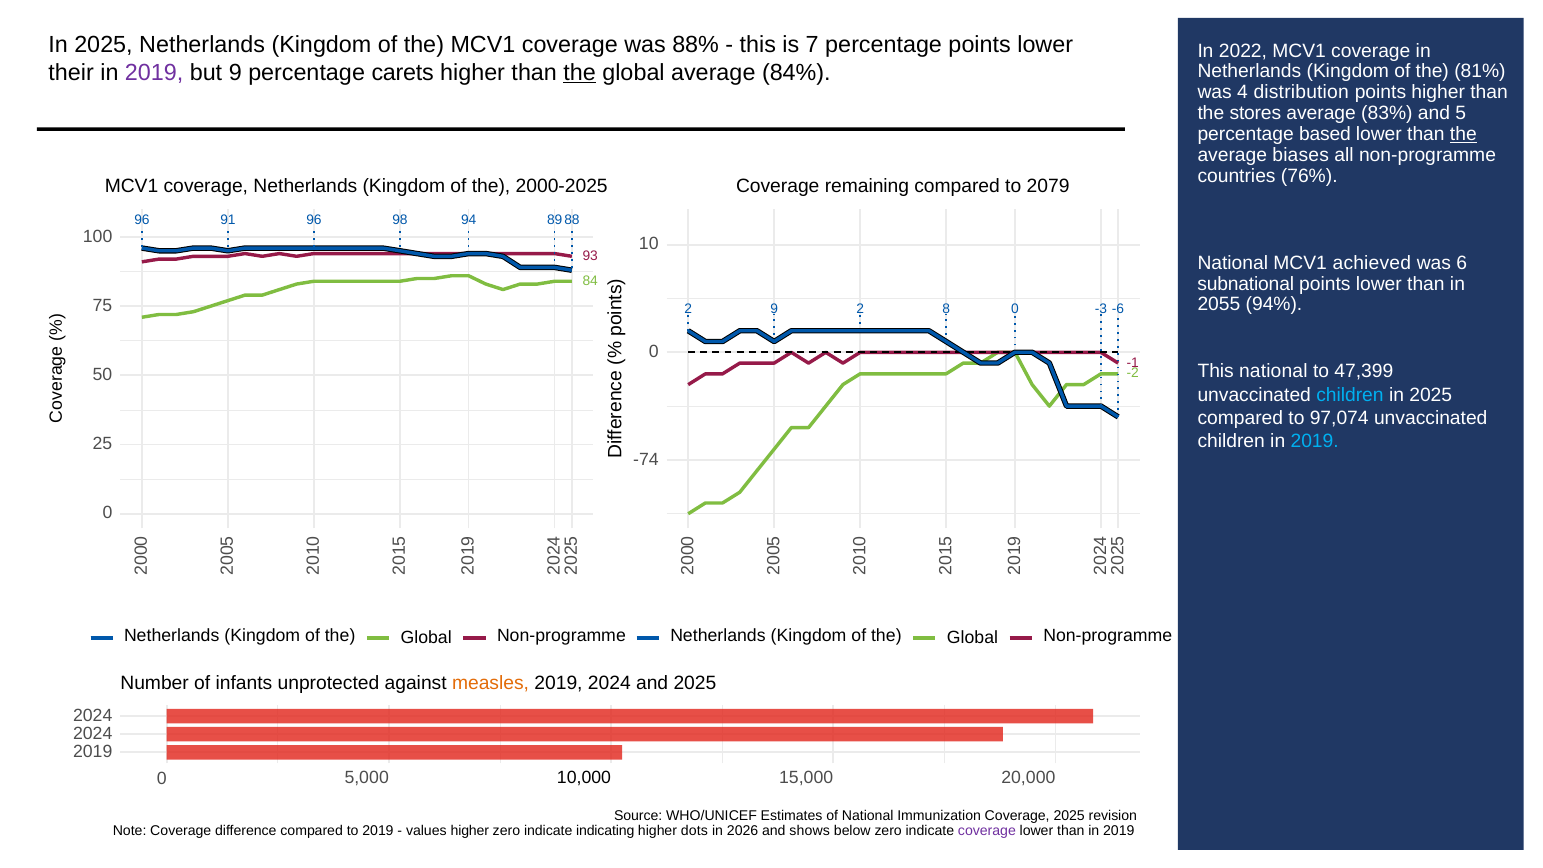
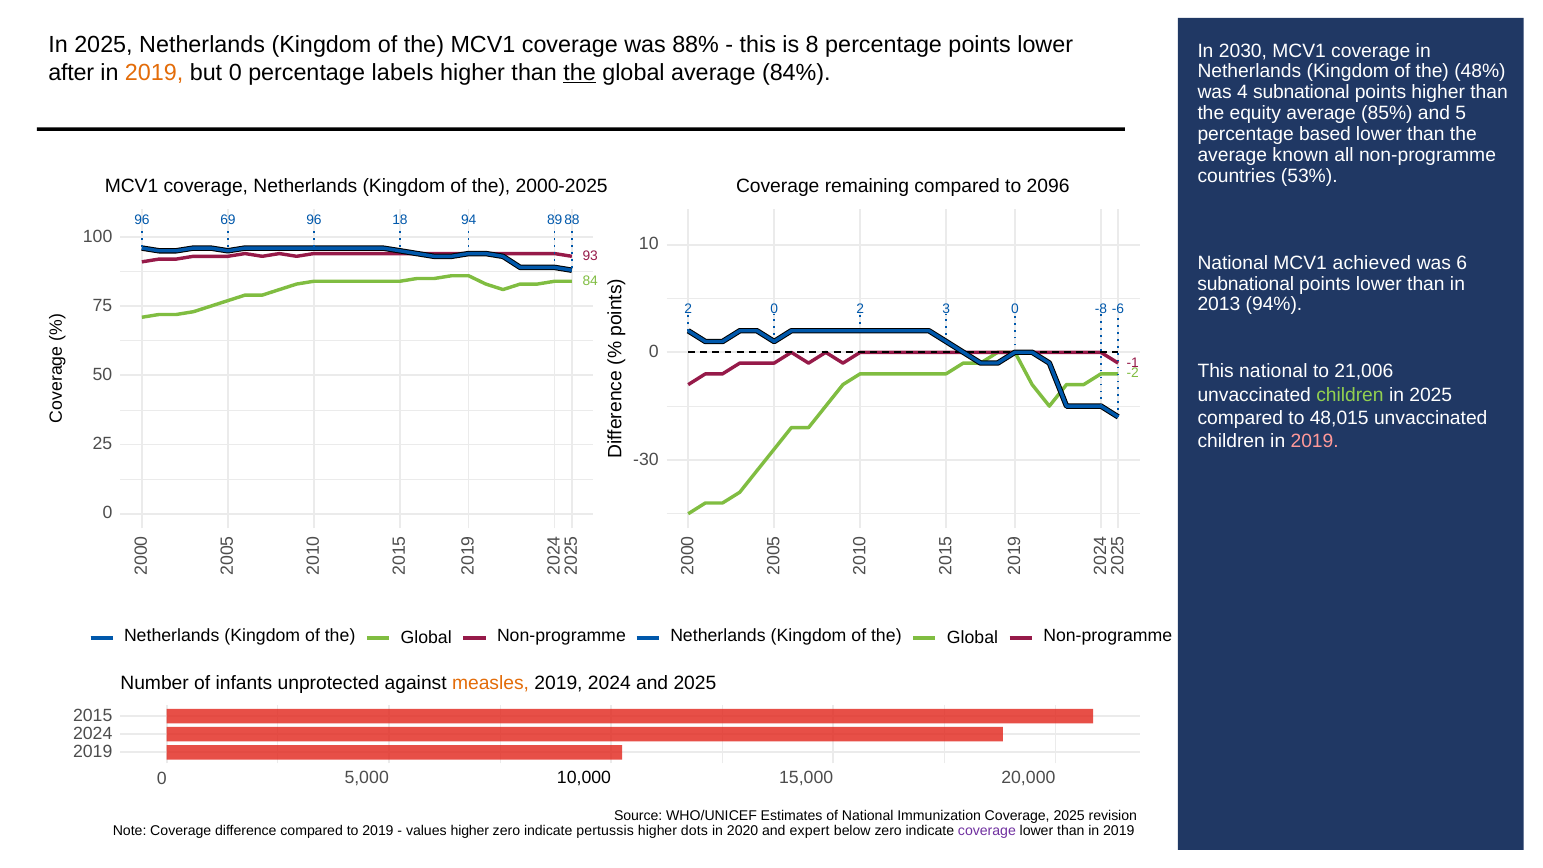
7: 7 -> 8
2022: 2022 -> 2030
their: their -> after
2019 at (154, 72) colour: purple -> orange
but 9: 9 -> 0
carets: carets -> labels
81%: 81% -> 48%
4 distribution: distribution -> subnational
stores: stores -> equity
83%: 83% -> 85%
the at (1463, 134) underline: present -> none
biases: biases -> known
76%: 76% -> 53%
2079: 2079 -> 2096
91: 91 -> 69
98: 98 -> 18
2055: 2055 -> 2013
9 at (774, 309): 9 -> 0
8: 8 -> 3
-3: -3 -> -8
47,399: 47,399 -> 21,006
children at (1350, 395) colour: light blue -> light green
97,074: 97,074 -> 48,015
2019 at (1315, 441) colour: light blue -> pink
-74: -74 -> -30
2024 at (93, 715): 2024 -> 2015
indicating: indicating -> pertussis
2026: 2026 -> 2020
shows: shows -> expert
